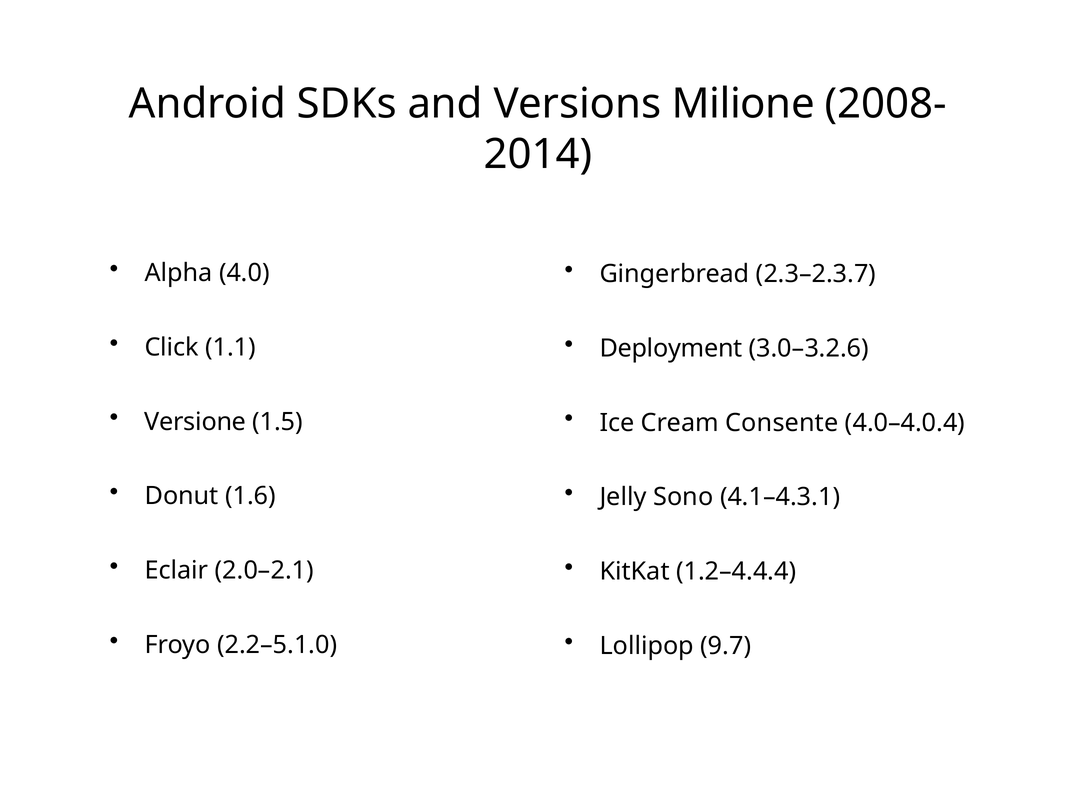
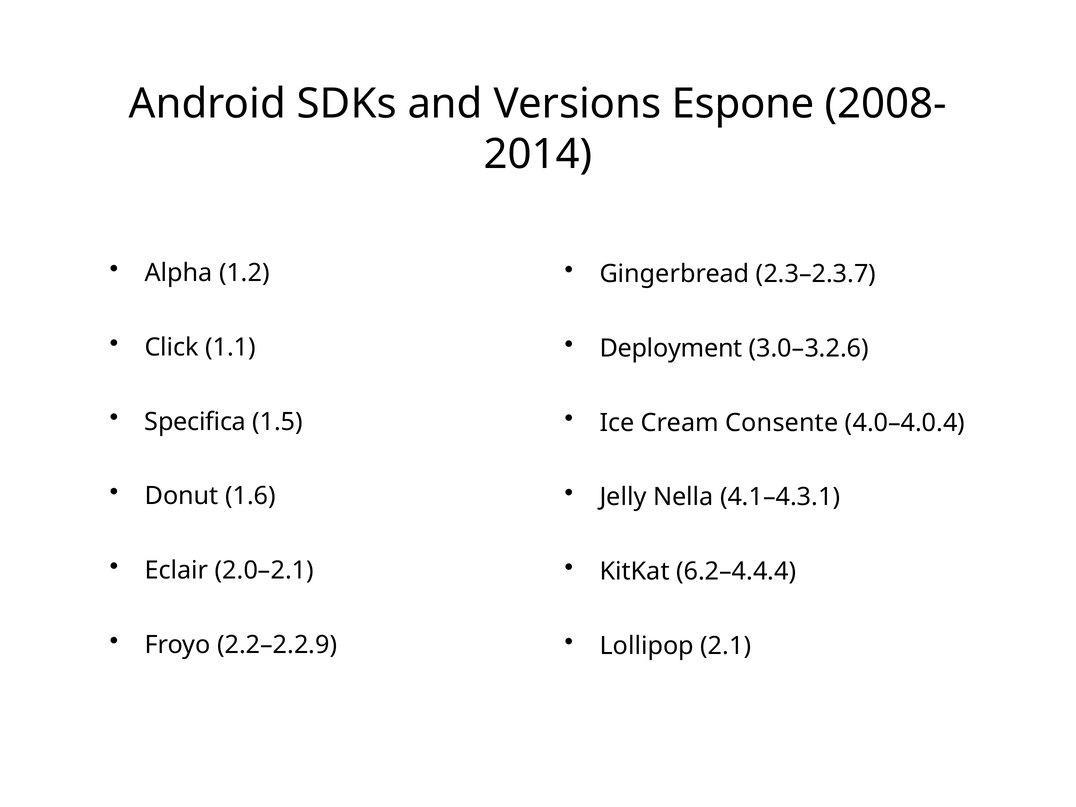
Milione: Milione -> Espone
4.0: 4.0 -> 1.2
Versione: Versione -> Specifica
Sono: Sono -> Nella
1.2–4.4.4: 1.2–4.4.4 -> 6.2–4.4.4
2.2–5.1.0: 2.2–5.1.0 -> 2.2–2.2.9
9.7: 9.7 -> 2.1
